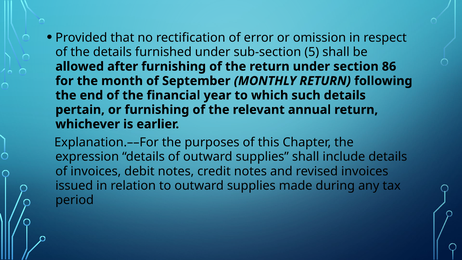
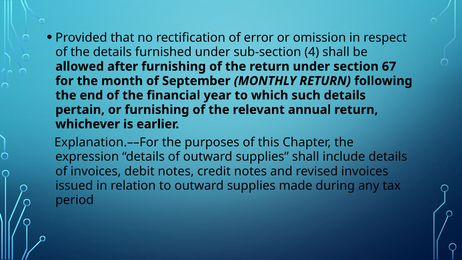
5: 5 -> 4
86: 86 -> 67
